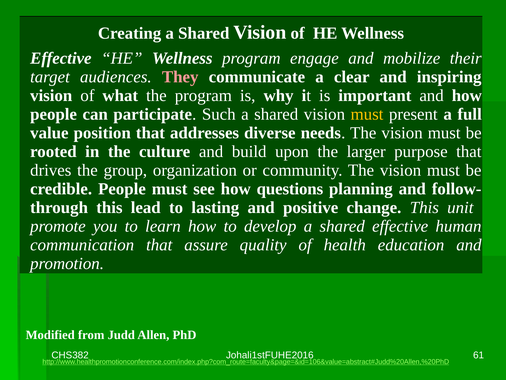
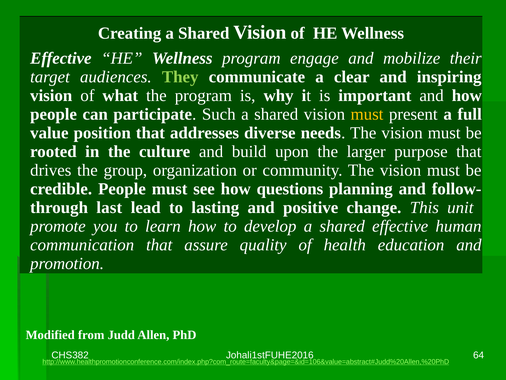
They colour: pink -> light green
this at (109, 207): this -> last
61: 61 -> 64
